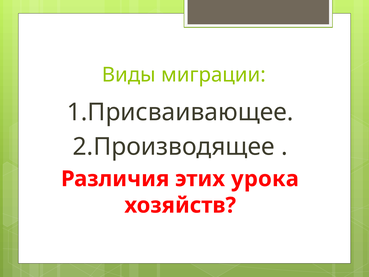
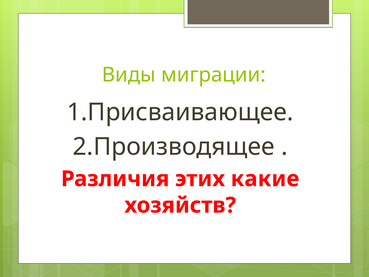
урока: урока -> какие
